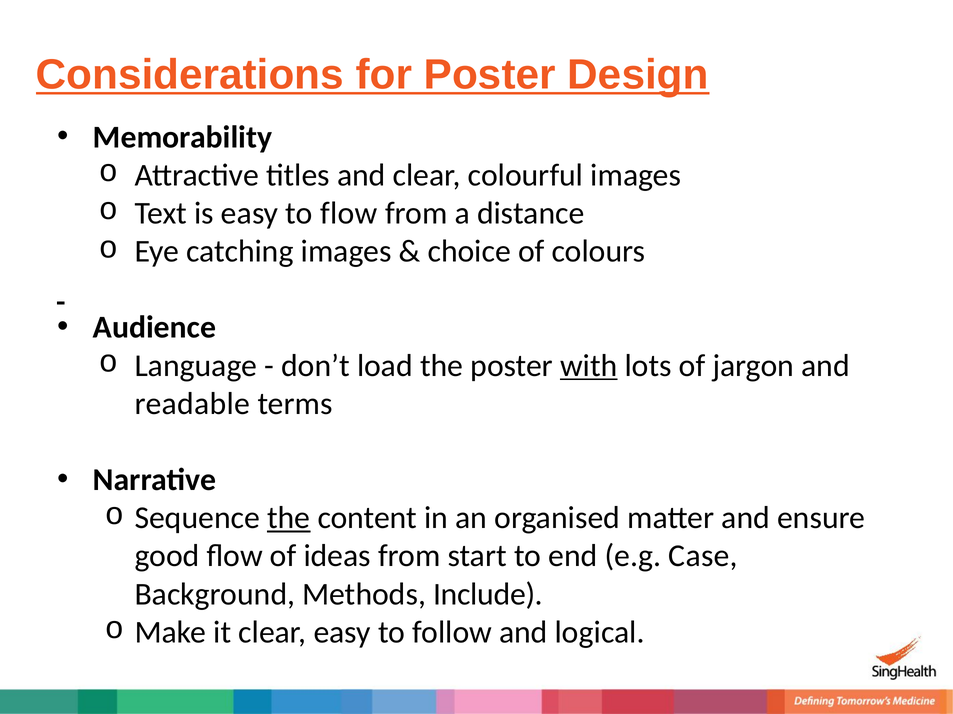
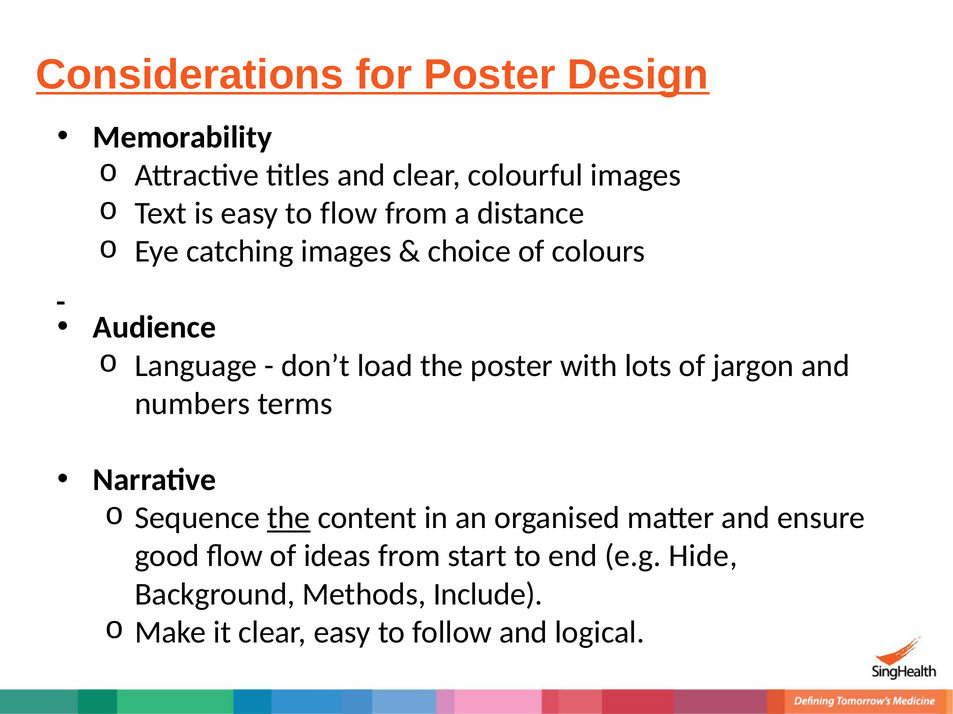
with underline: present -> none
readable: readable -> numbers
Case: Case -> Hide
